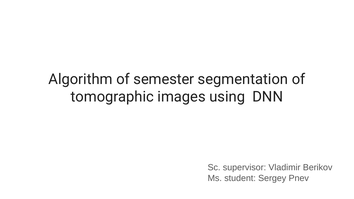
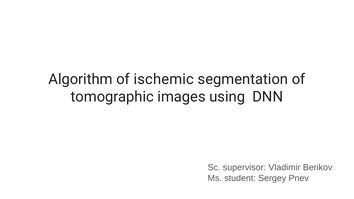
semester: semester -> ischemic
